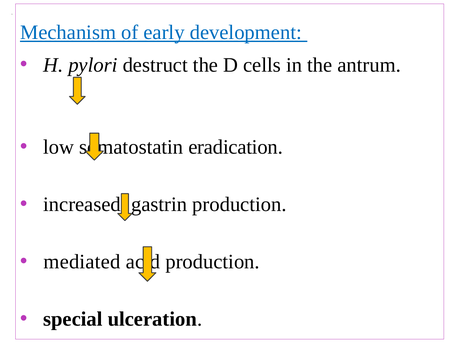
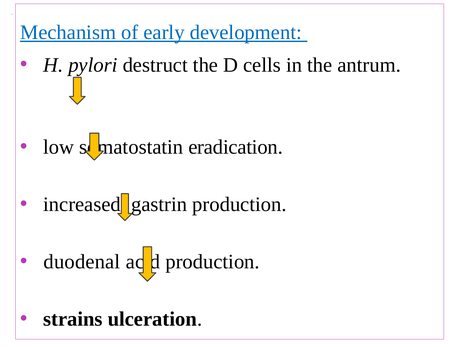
mediated: mediated -> duodenal
special: special -> strains
